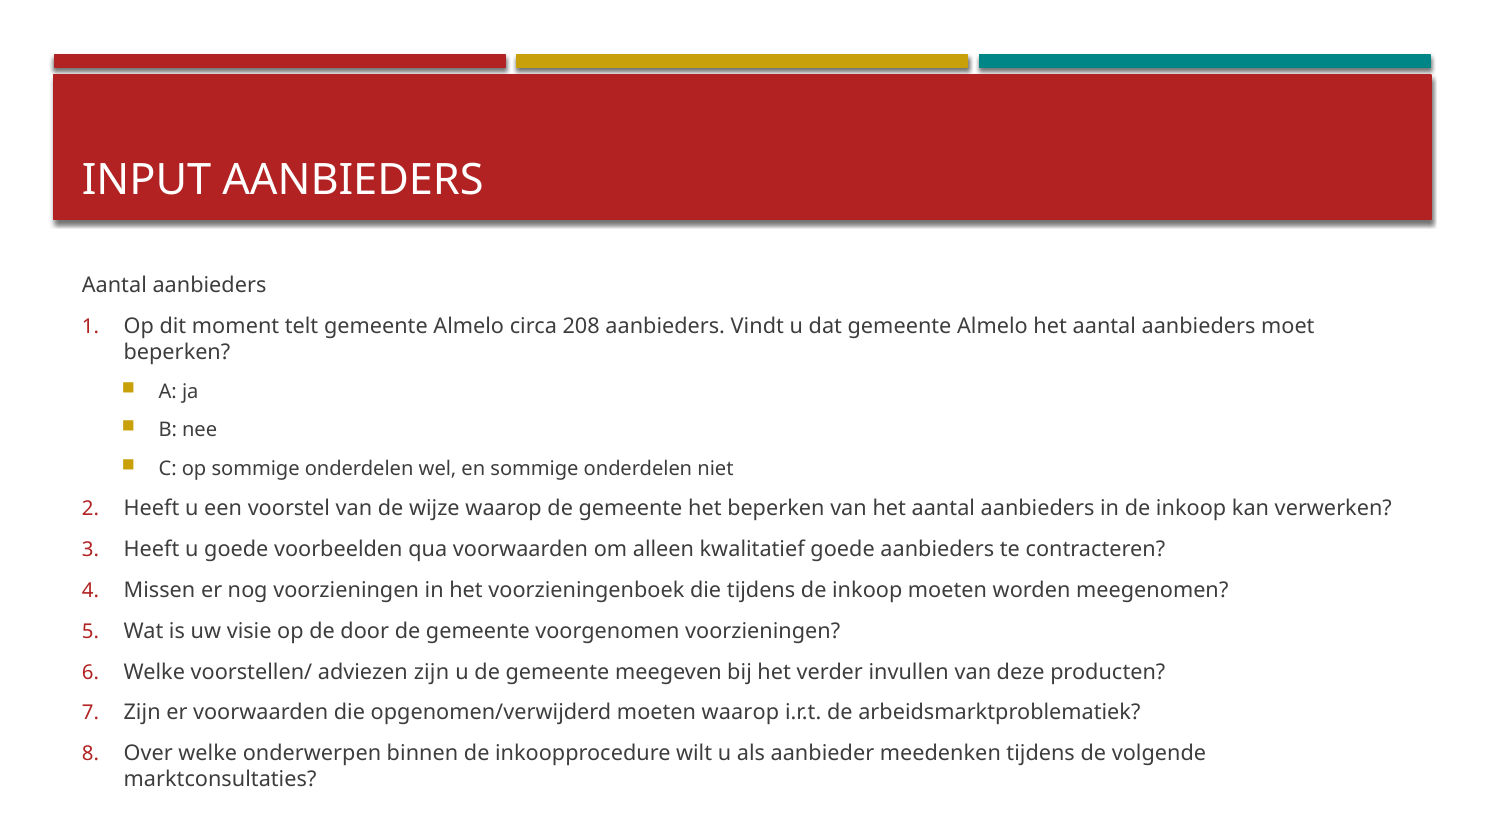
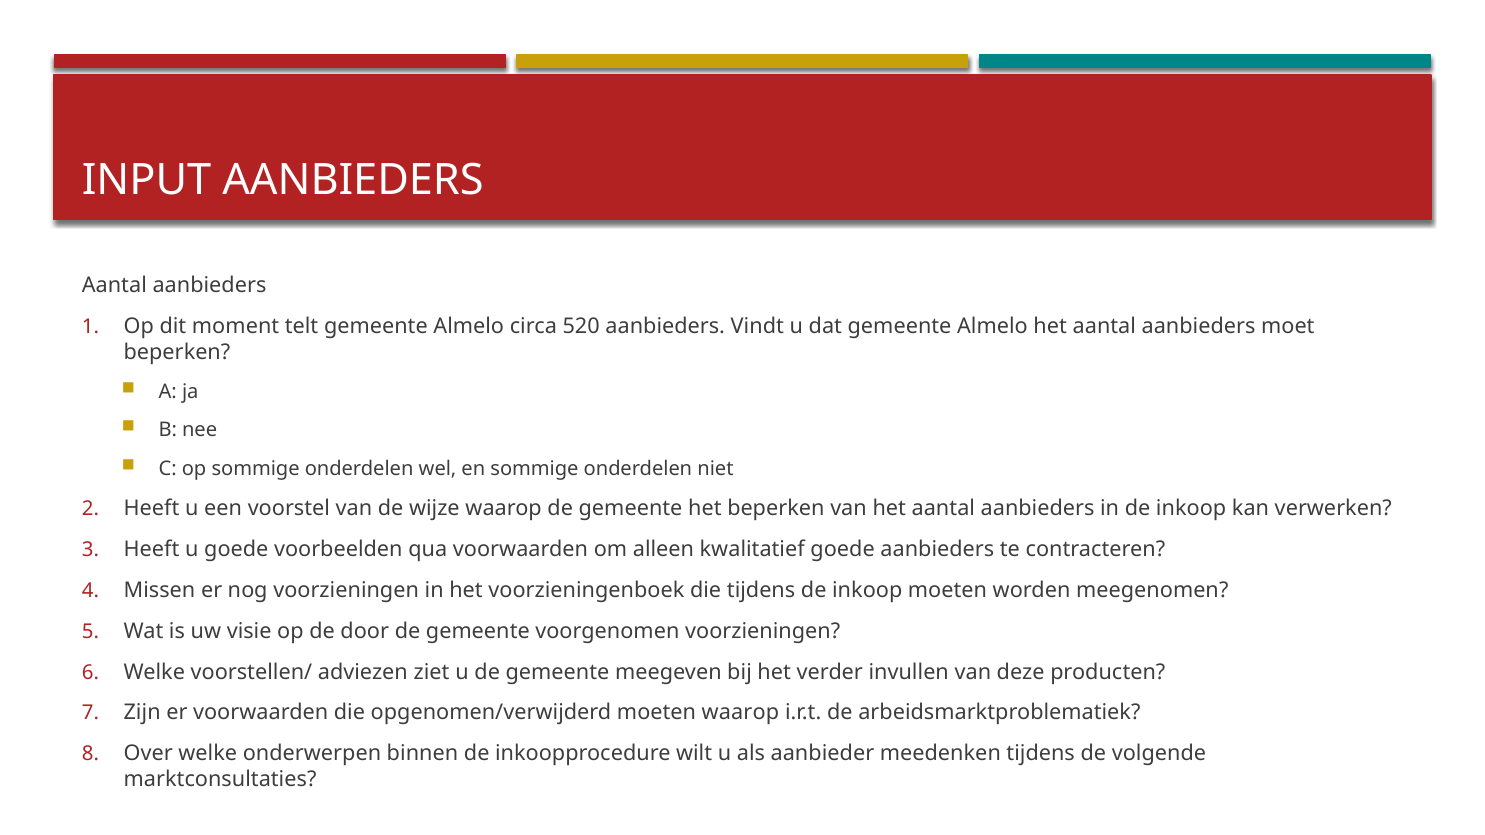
208: 208 -> 520
adviezen zijn: zijn -> ziet
